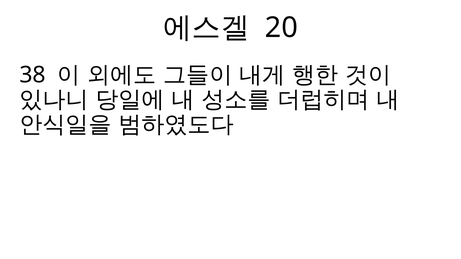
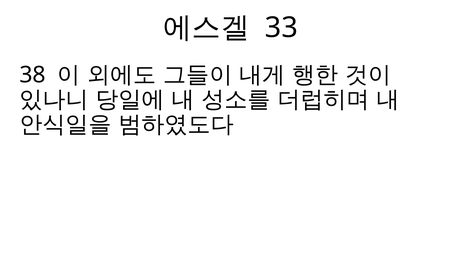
20: 20 -> 33
